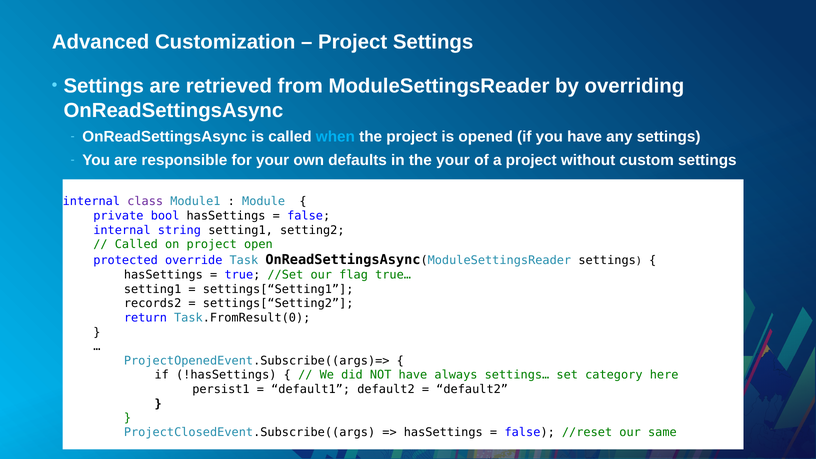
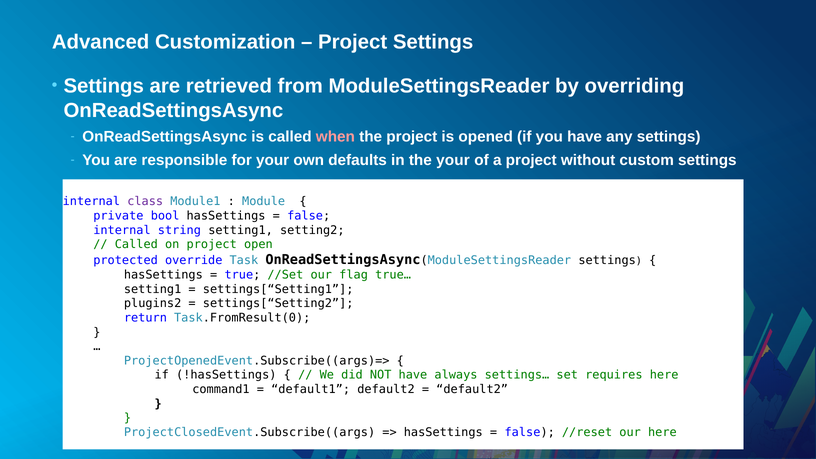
when colour: light blue -> pink
records2: records2 -> plugins2
category: category -> requires
persist1: persist1 -> command1
our same: same -> here
